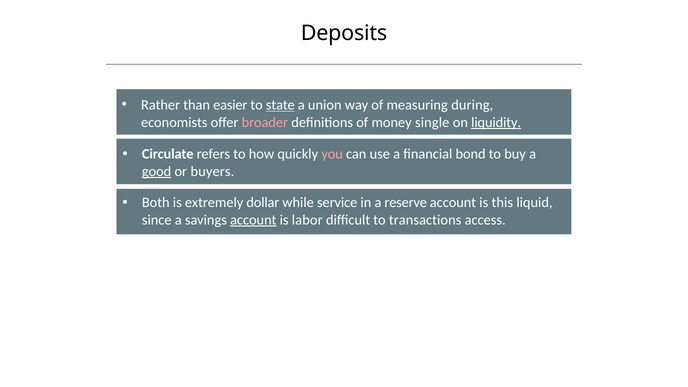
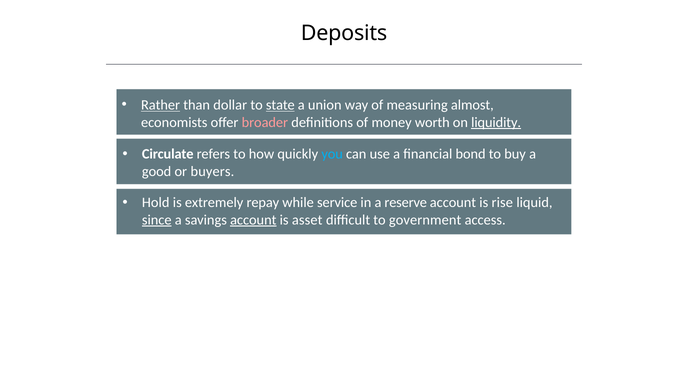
Rather underline: none -> present
easier: easier -> dollar
during: during -> almost
single: single -> worth
you colour: pink -> light blue
good underline: present -> none
Both: Both -> Hold
dollar: dollar -> repay
this: this -> rise
since underline: none -> present
labor: labor -> asset
transactions: transactions -> government
